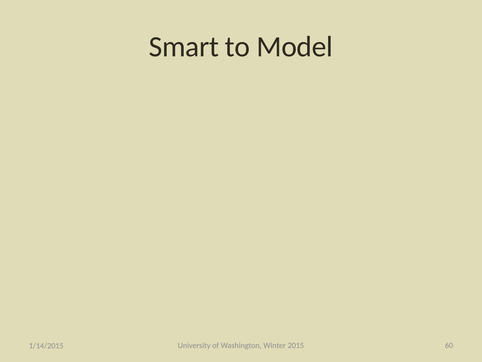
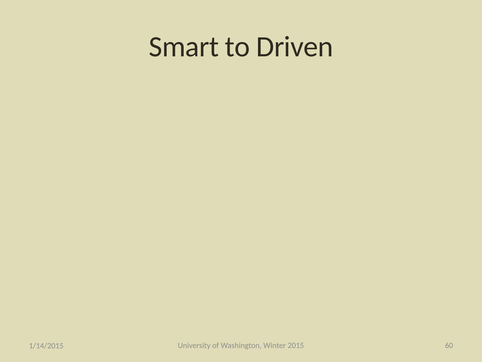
Model: Model -> Driven
